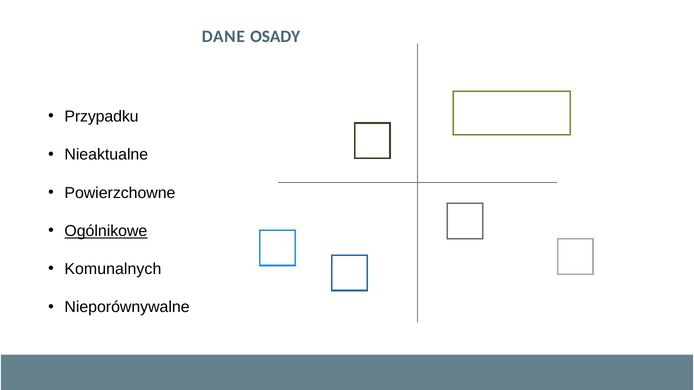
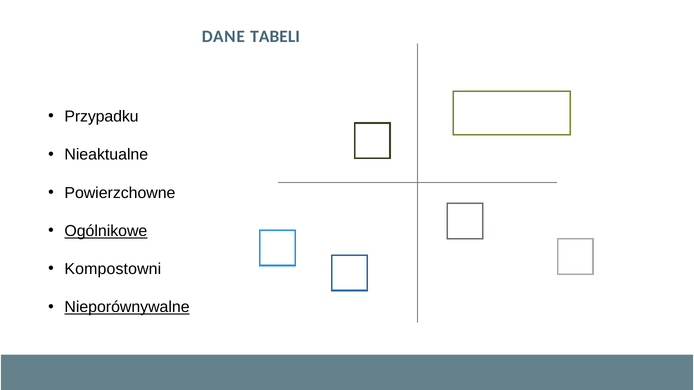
OSADY: OSADY -> TABELI
Komunalnych: Komunalnych -> Kompostowni
Nieporównywalne underline: none -> present
